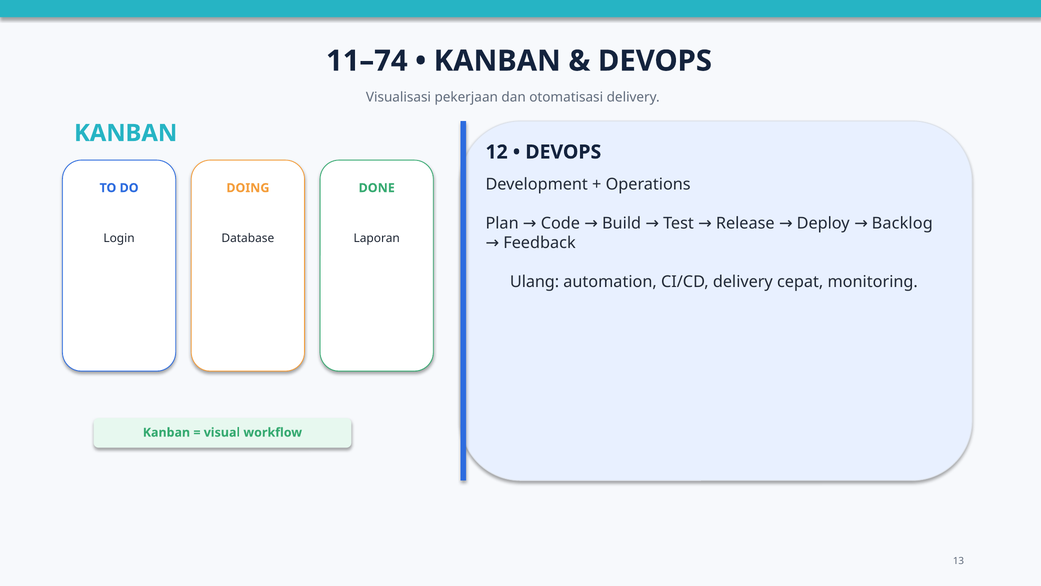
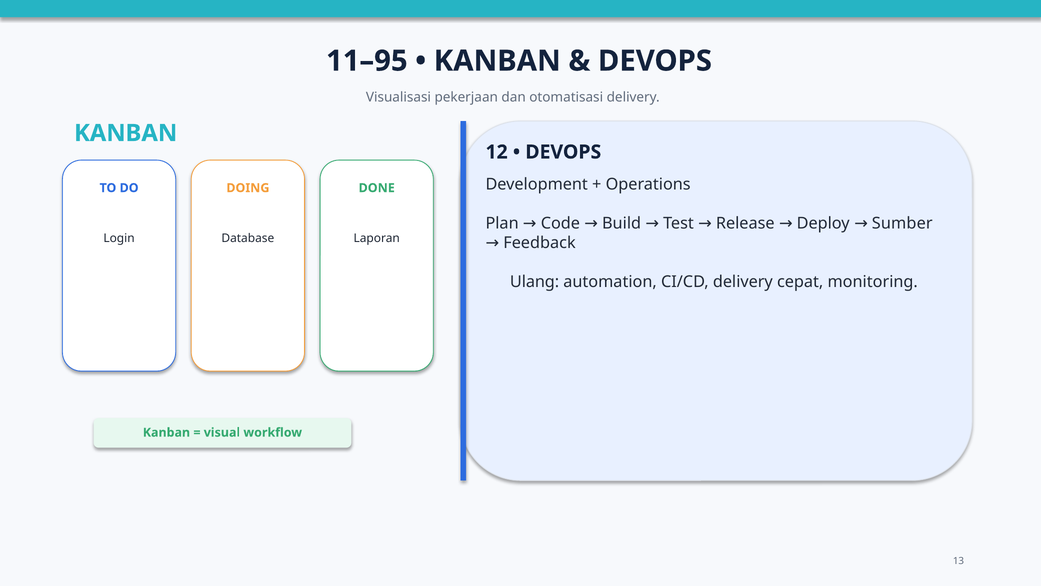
11–74: 11–74 -> 11–95
Backlog: Backlog -> Sumber
